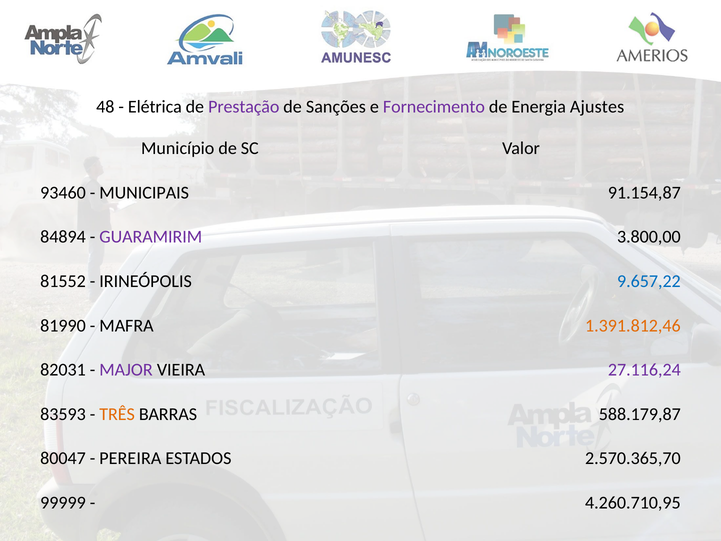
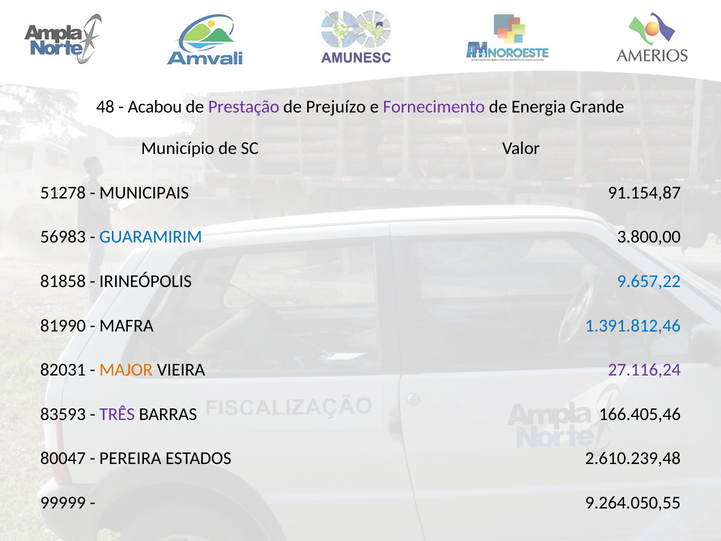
Elétrica: Elétrica -> Acabou
Sanções: Sanções -> Prejuízo
Ajustes: Ajustes -> Grande
93460: 93460 -> 51278
84894: 84894 -> 56983
GUARAMIRIM colour: purple -> blue
81552: 81552 -> 81858
1.391.812,46 colour: orange -> blue
MAJOR colour: purple -> orange
TRÊS colour: orange -> purple
588.179,87: 588.179,87 -> 166.405,46
2.570.365,70: 2.570.365,70 -> 2.610.239,48
4.260.710,95: 4.260.710,95 -> 9.264.050,55
